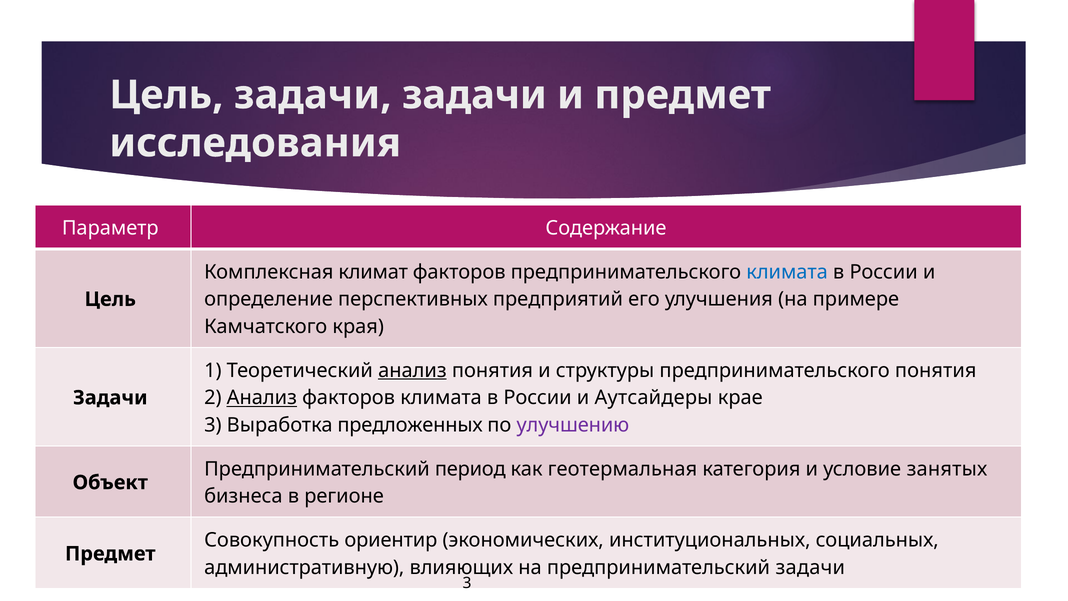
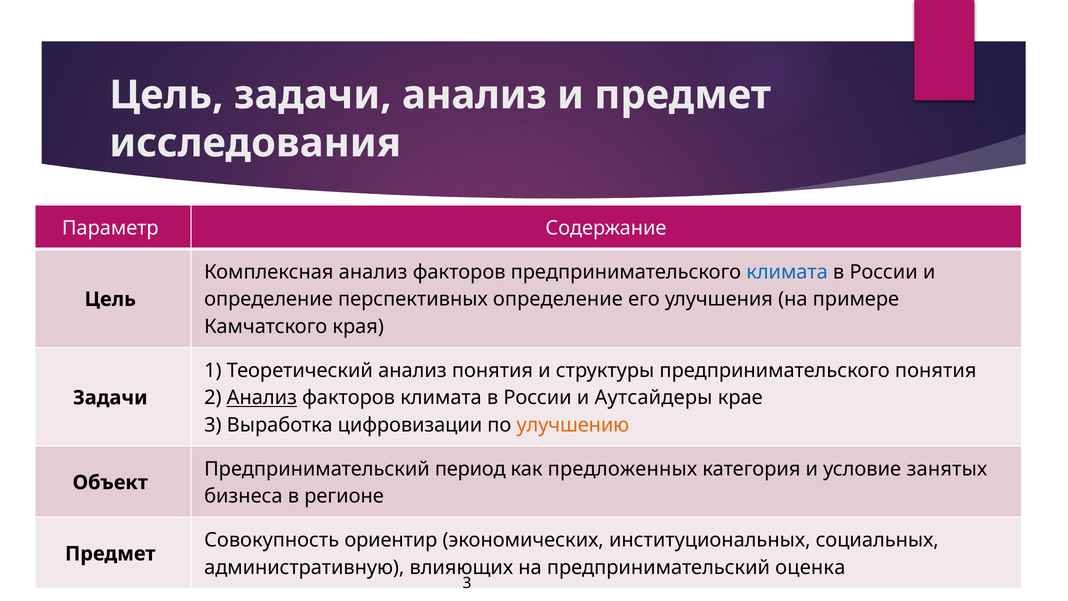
задачи задачи: задачи -> анализ
Комплексная климат: климат -> анализ
перспективных предприятий: предприятий -> определение
анализ at (412, 370) underline: present -> none
предложенных: предложенных -> цифровизации
улучшению colour: purple -> orange
геотермальная: геотермальная -> предложенных
предпринимательский задачи: задачи -> оценка
